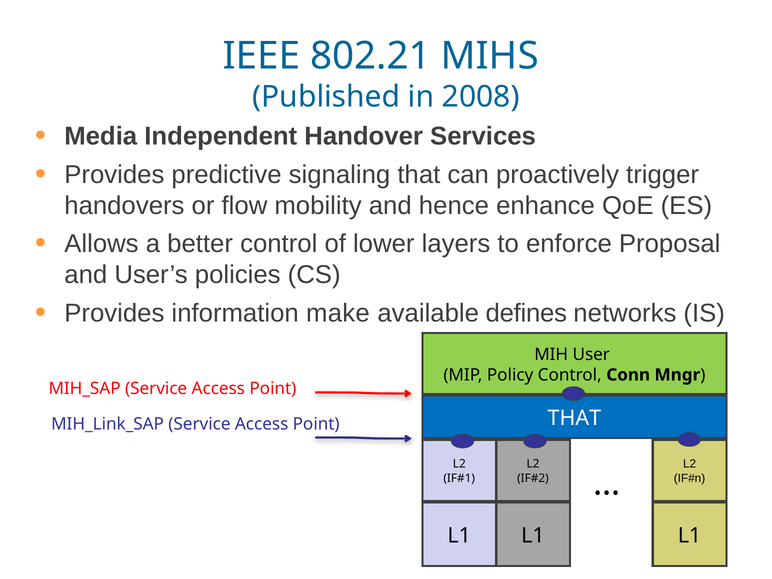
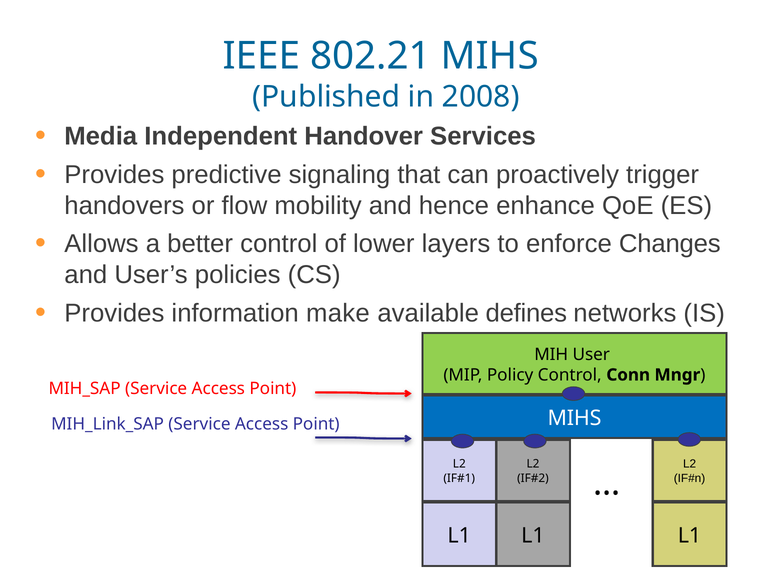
Proposal: Proposal -> Changes
THAT at (574, 418): THAT -> MIHS
